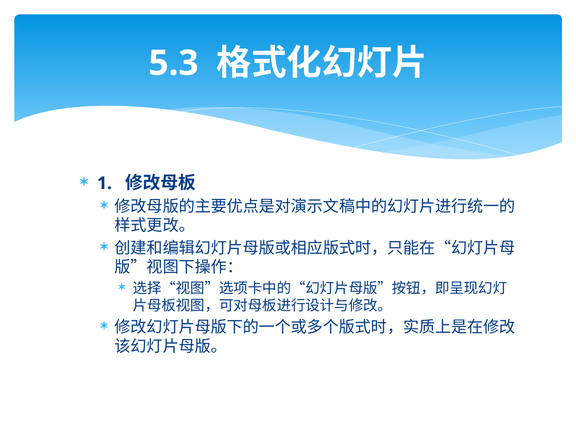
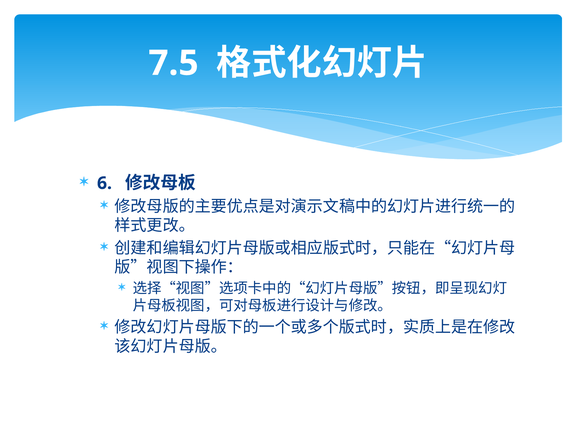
5.3: 5.3 -> 7.5
1: 1 -> 6
